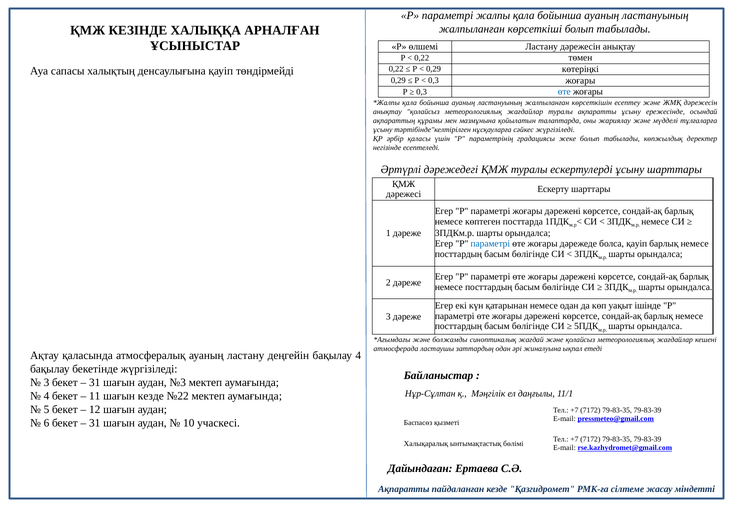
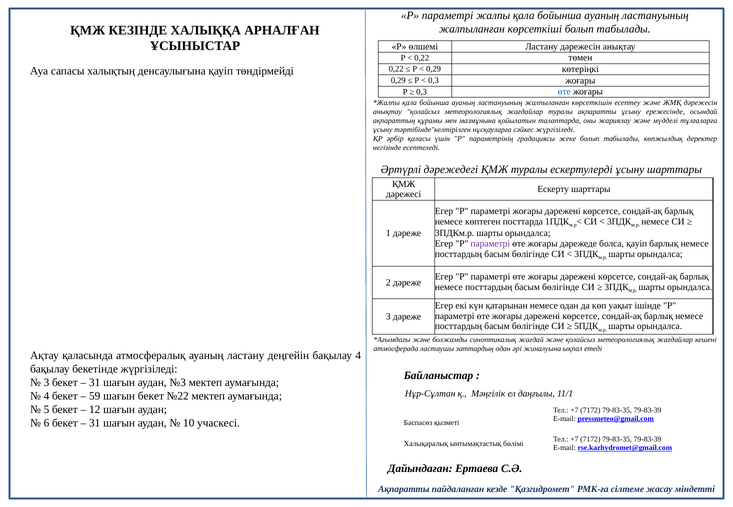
параметрі at (490, 244) colour: blue -> purple
11: 11 -> 59
шағын кезде: кезде -> бекет
